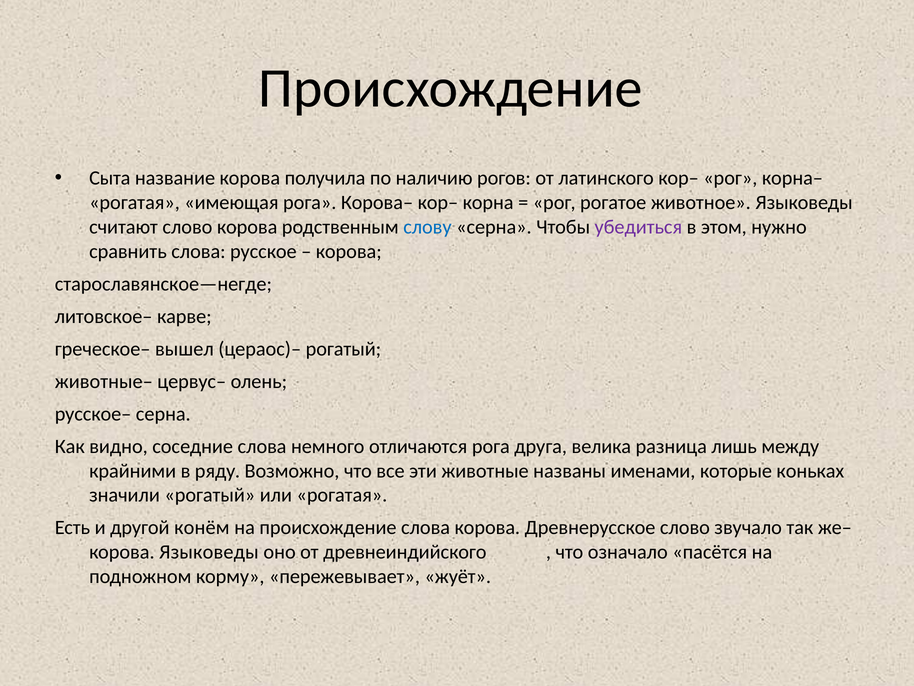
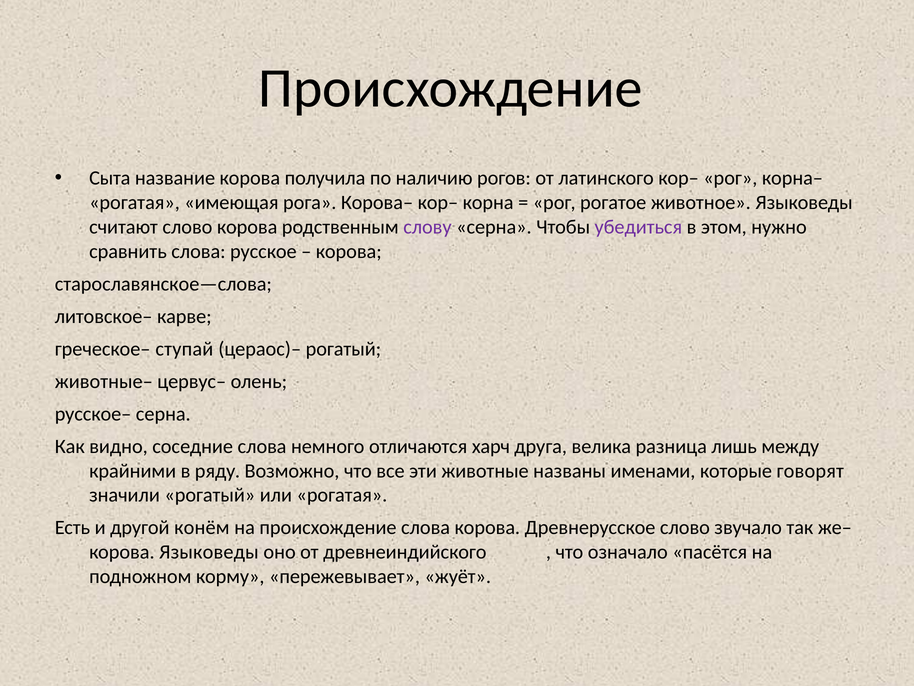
слову colour: blue -> purple
старославянское—негде: старославянское—негде -> старославянское—слова
вышел: вышел -> ступай
отличаются рога: рога -> харч
коньках: коньках -> говорят
